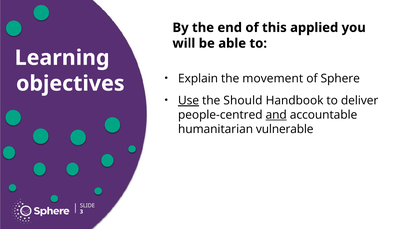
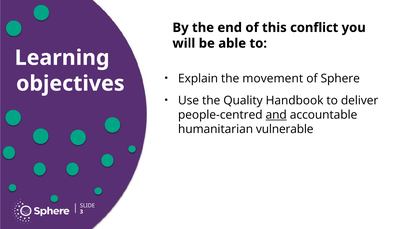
applied: applied -> conflict
Use underline: present -> none
Should: Should -> Quality
